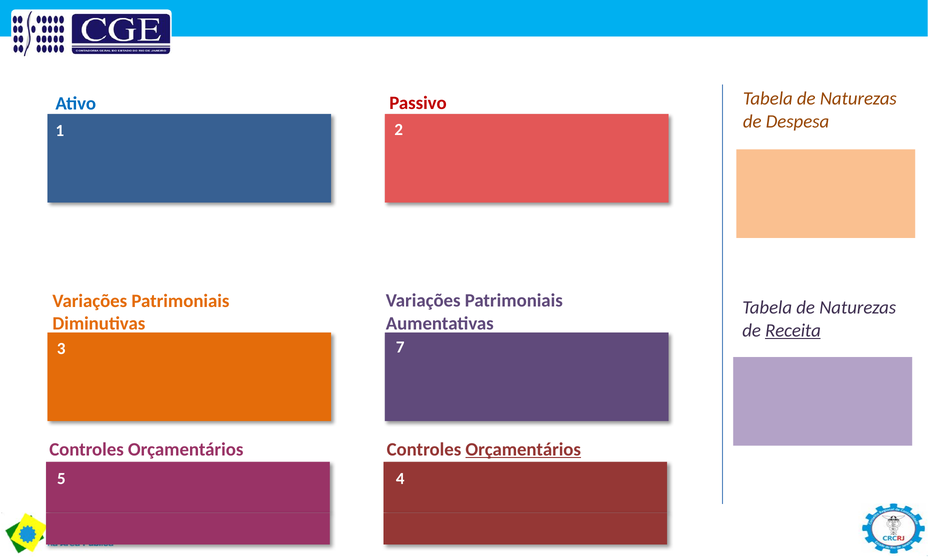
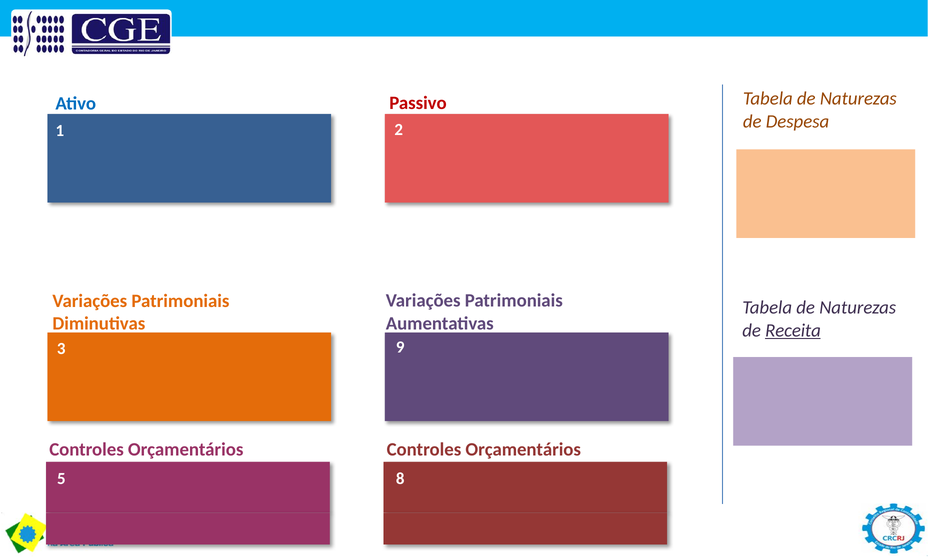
7: 7 -> 9
Orçamentários at (523, 449) underline: present -> none
4: 4 -> 8
